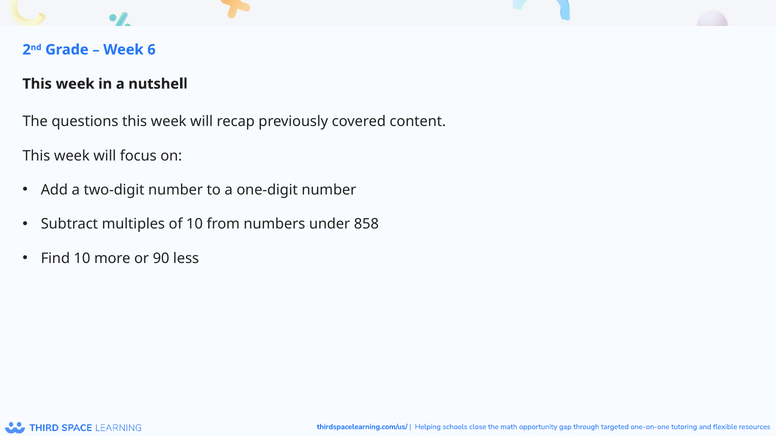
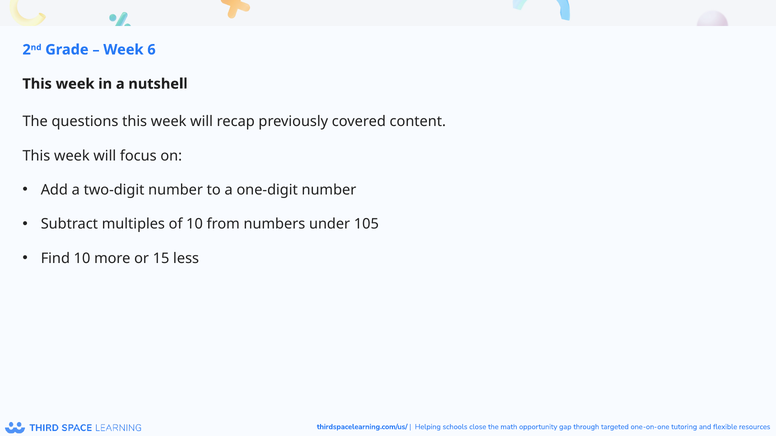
858: 858 -> 105
90: 90 -> 15
